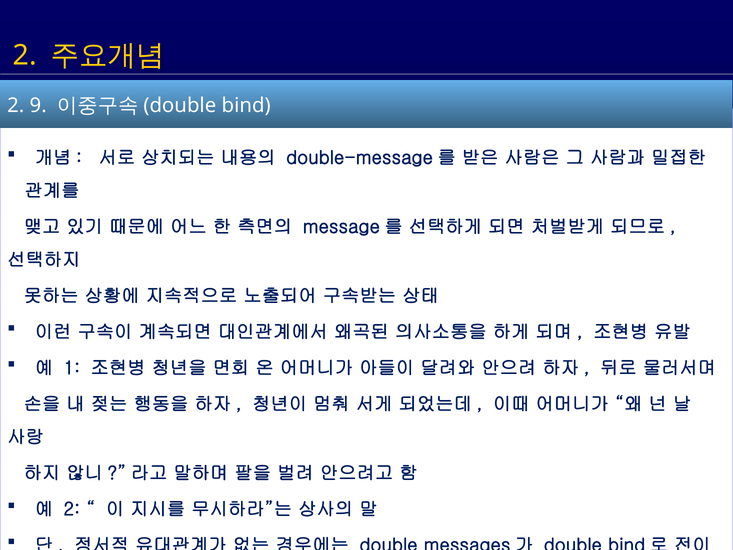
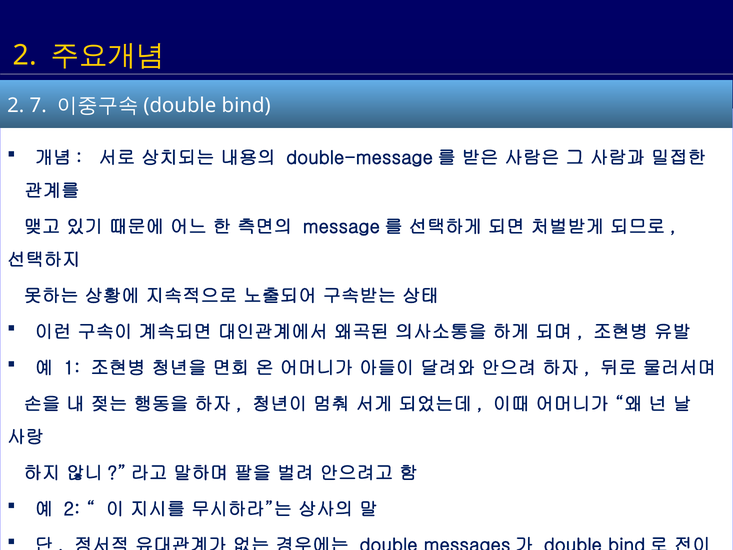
9: 9 -> 7
